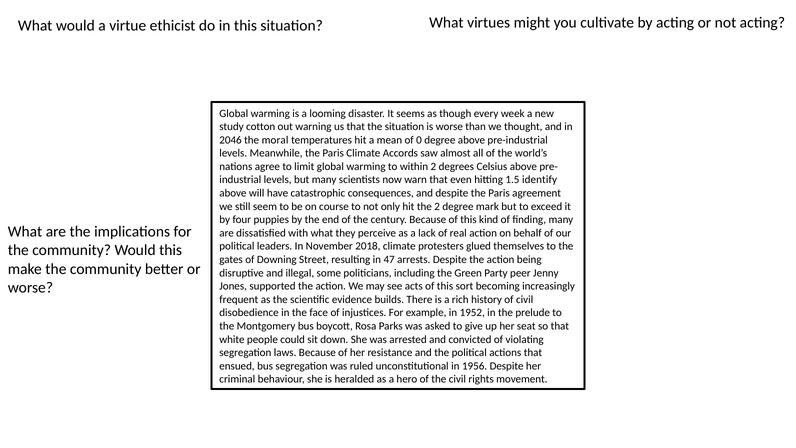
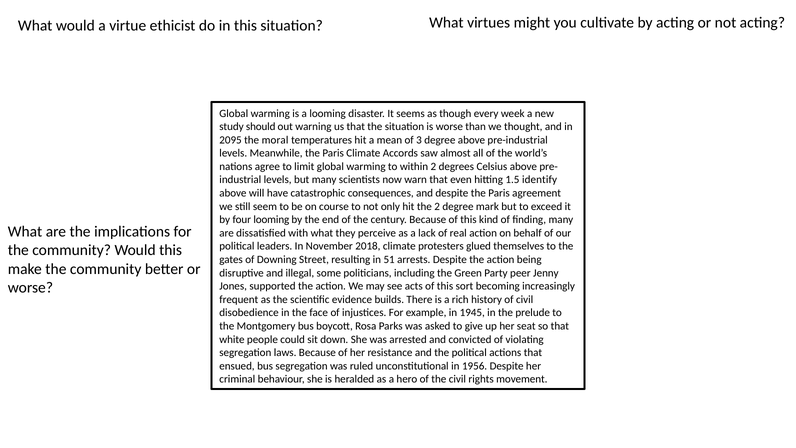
cotton: cotton -> should
2046: 2046 -> 2095
0: 0 -> 3
four puppies: puppies -> looming
47: 47 -> 51
1952: 1952 -> 1945
